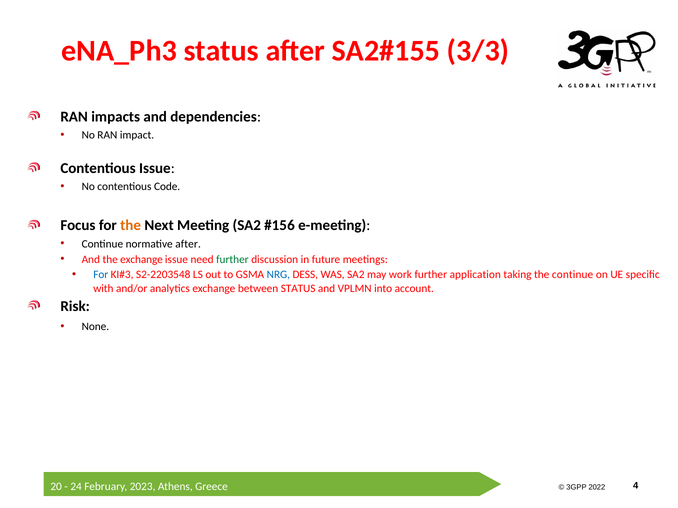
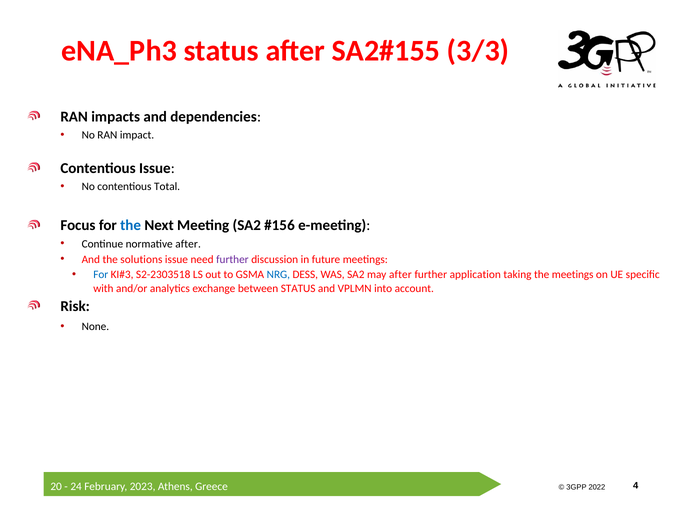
Code: Code -> Total
the at (131, 226) colour: orange -> blue
the exchange: exchange -> solutions
further at (232, 260) colour: green -> purple
S2-2203548: S2-2203548 -> S2-2303518
may work: work -> after
the continue: continue -> meetings
